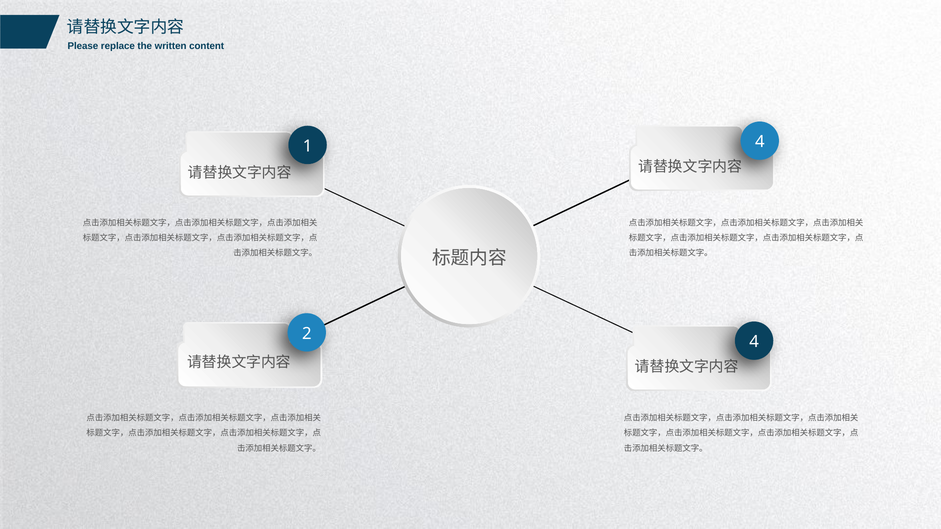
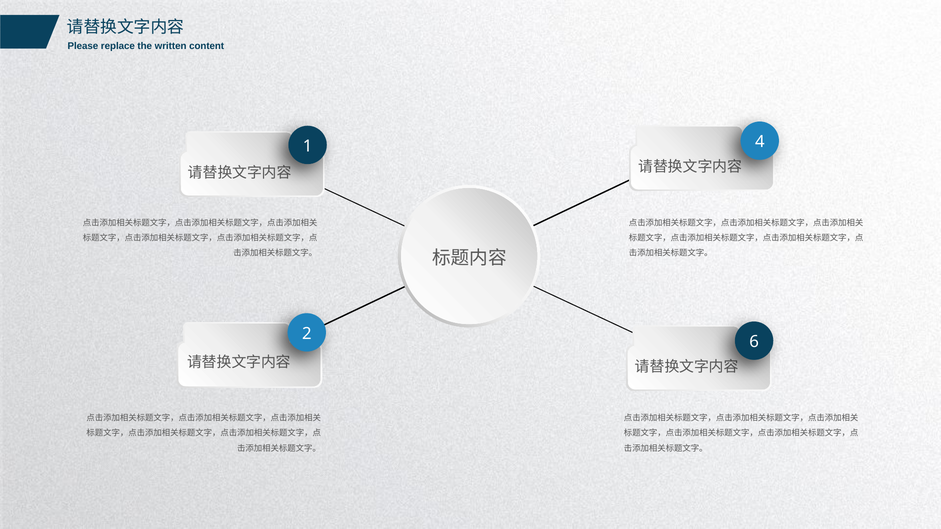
2 4: 4 -> 6
